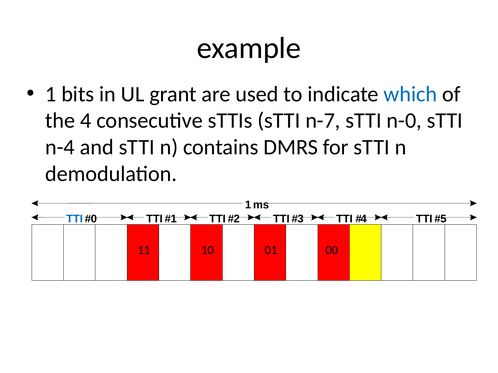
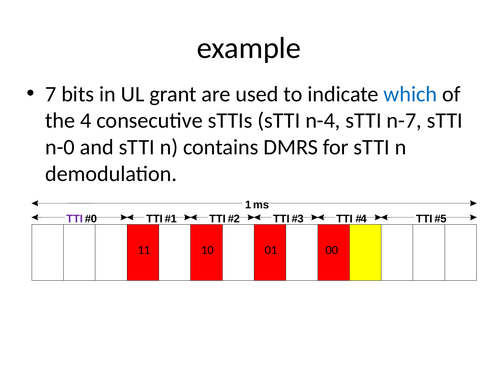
1 at (51, 94): 1 -> 7
n-7: n-7 -> n-4
n-0: n-0 -> n-7
n-4: n-4 -> n-0
TTI at (75, 219) colour: blue -> purple
